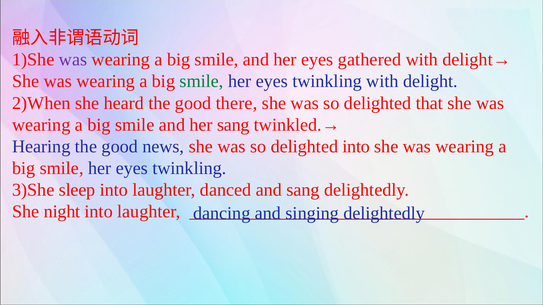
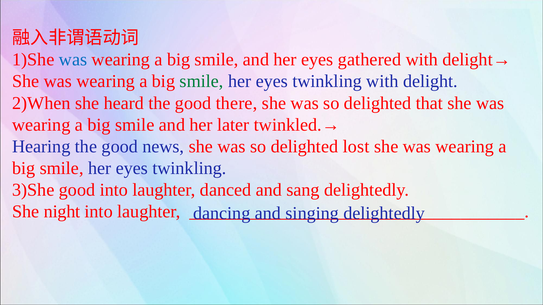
was at (73, 60) colour: purple -> blue
her sang: sang -> later
delighted into: into -> lost
3)She sleep: sleep -> good
